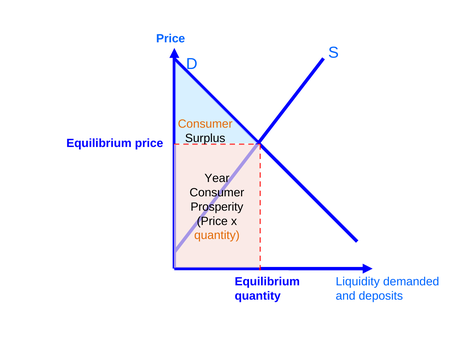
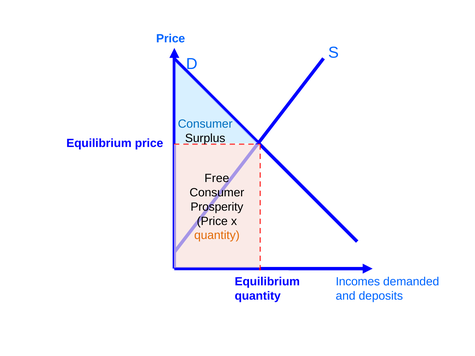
Consumer at (205, 124) colour: orange -> blue
Year: Year -> Free
Liquidity: Liquidity -> Incomes
